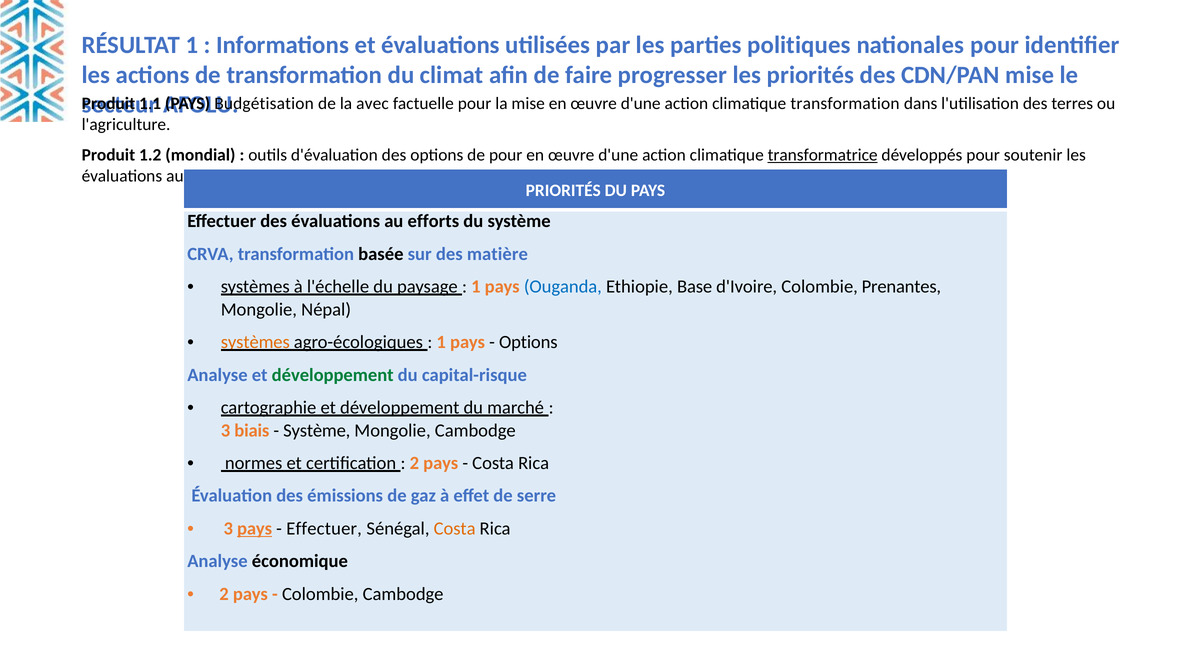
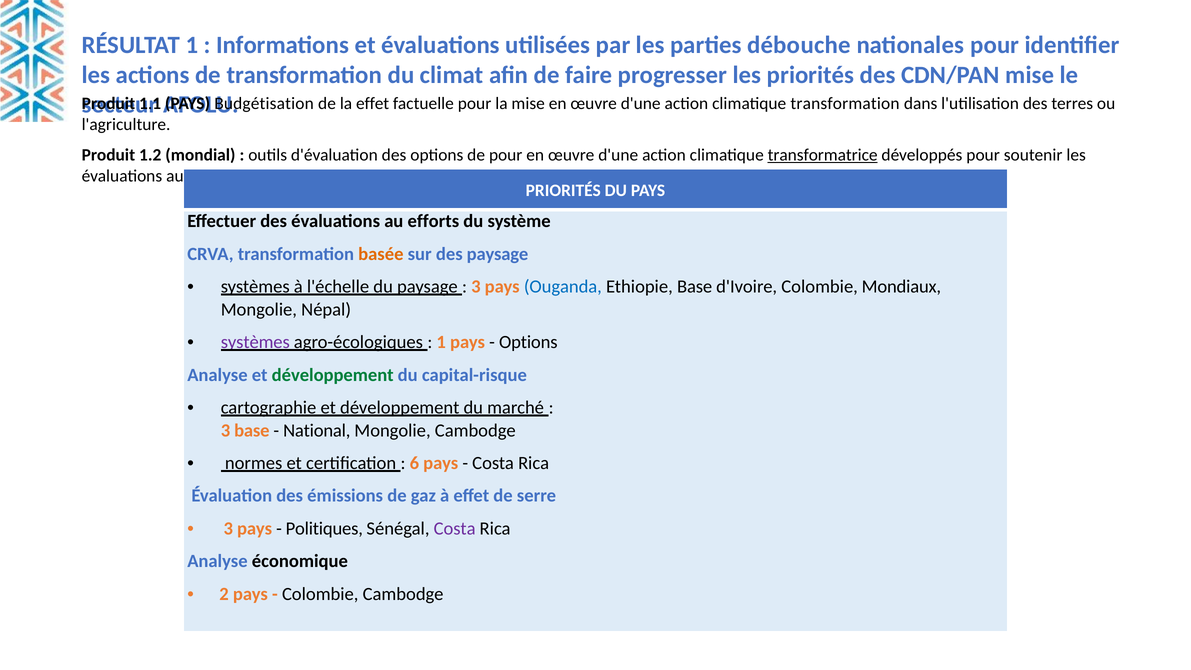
politiques: politiques -> débouche
la avec: avec -> effet
basée colour: black -> orange
des matière: matière -> paysage
1 at (476, 287): 1 -> 3
Prenantes: Prenantes -> Mondiaux
systèmes at (255, 342) colour: orange -> purple
3 biais: biais -> base
Système at (317, 430): Système -> National
2 at (414, 463): 2 -> 6
pays at (255, 528) underline: present -> none
Effectuer at (324, 528): Effectuer -> Politiques
Costa at (455, 528) colour: orange -> purple
